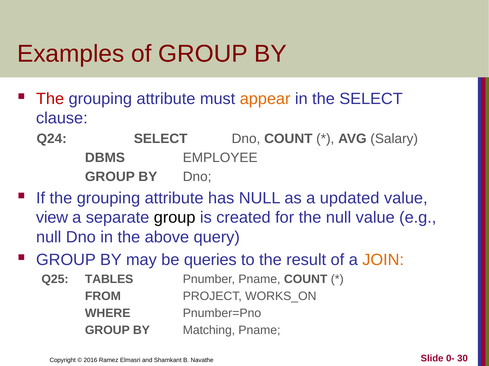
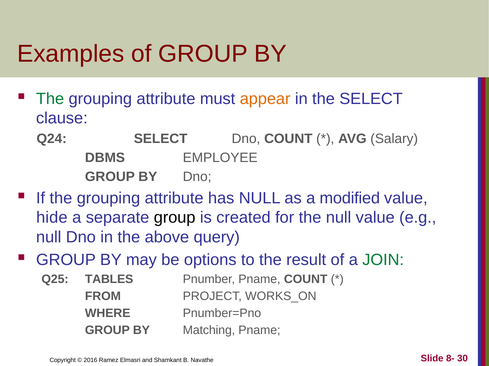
The at (50, 99) colour: red -> green
updated: updated -> modified
view: view -> hide
queries: queries -> options
JOIN colour: orange -> green
0-: 0- -> 8-
